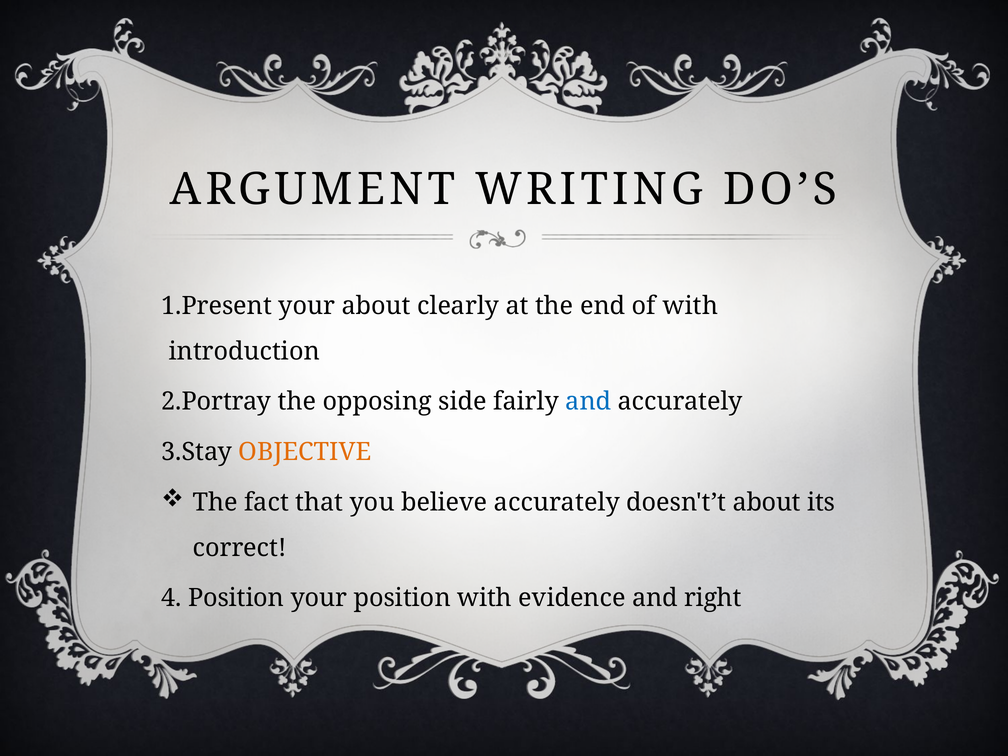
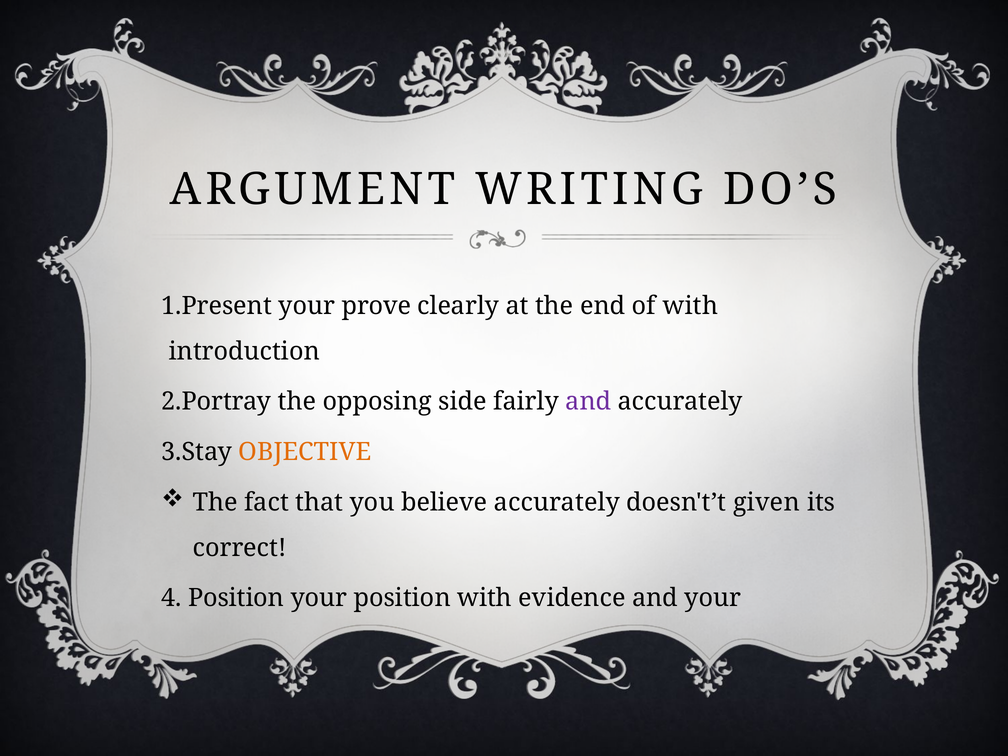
your about: about -> prove
and at (588, 402) colour: blue -> purple
doesn't’t about: about -> given
and right: right -> your
